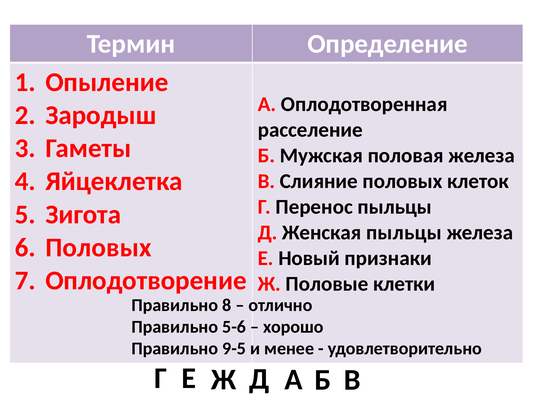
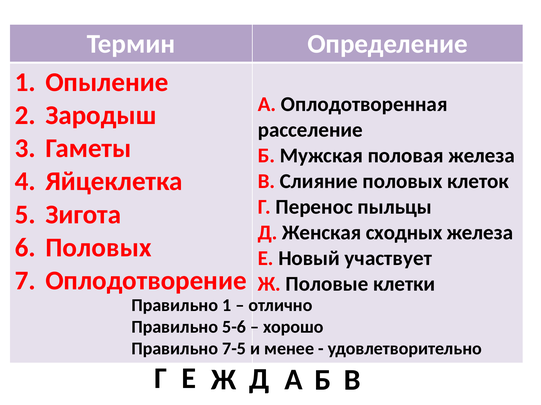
Женская пыльцы: пыльцы -> сходных
признаки: признаки -> участвует
Правильно 8: 8 -> 1
9-5: 9-5 -> 7-5
